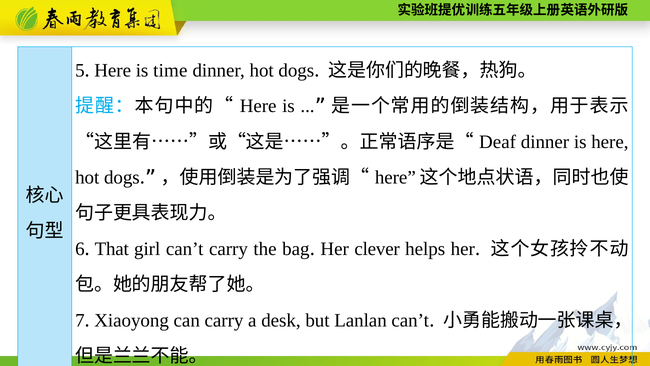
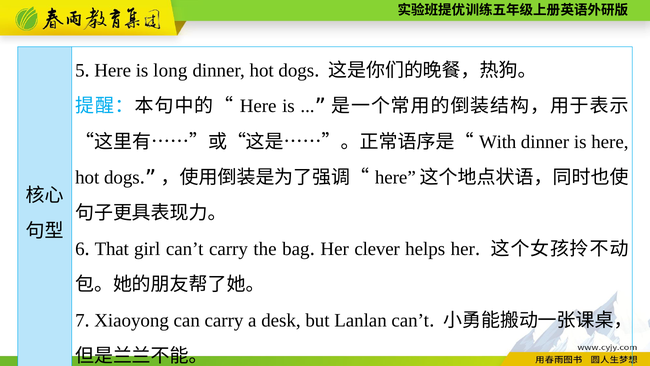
time: time -> long
Deaf: Deaf -> With
